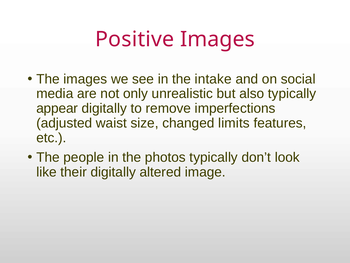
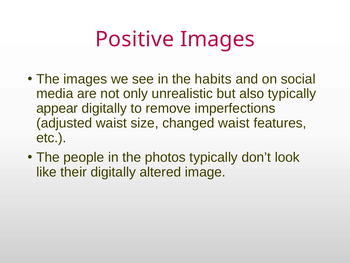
intake: intake -> habits
changed limits: limits -> waist
